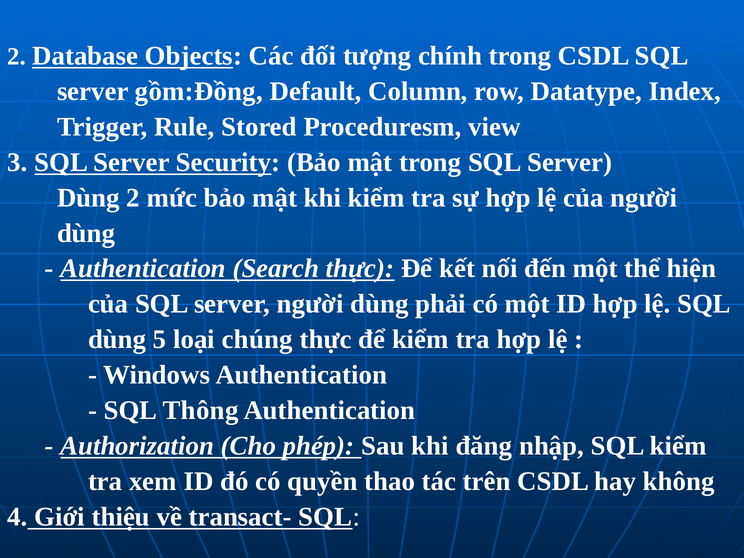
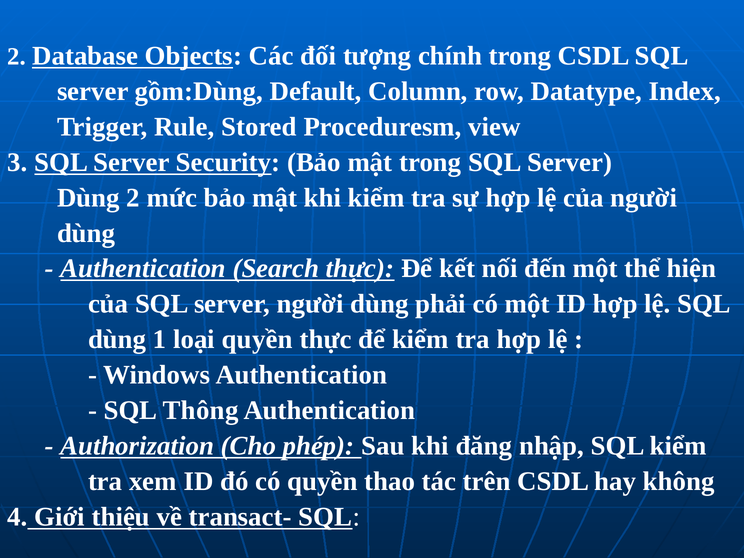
gồm:Đồng: gồm:Đồng -> gồm:Dùng
5: 5 -> 1
loại chúng: chúng -> quyền
